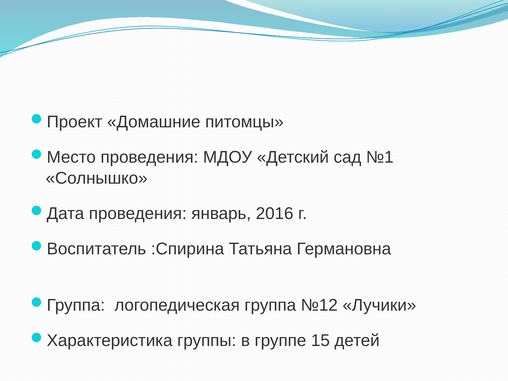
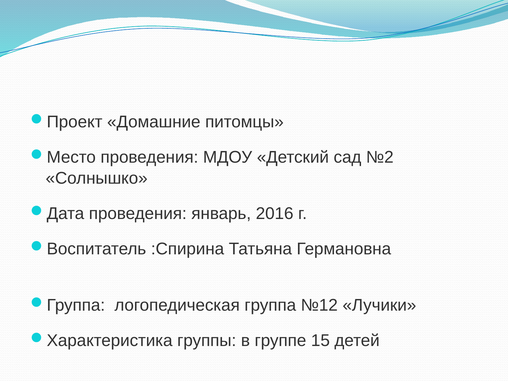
№1: №1 -> №2
